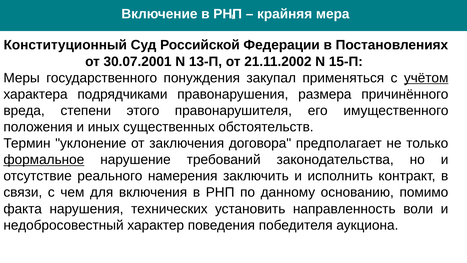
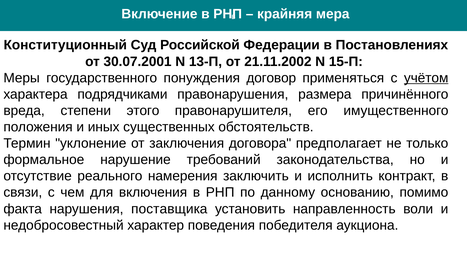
закупал: закупал -> договор
формальное underline: present -> none
технических: технических -> поставщика
